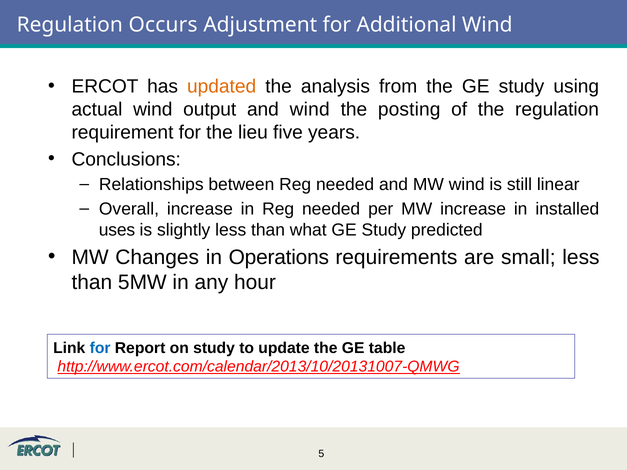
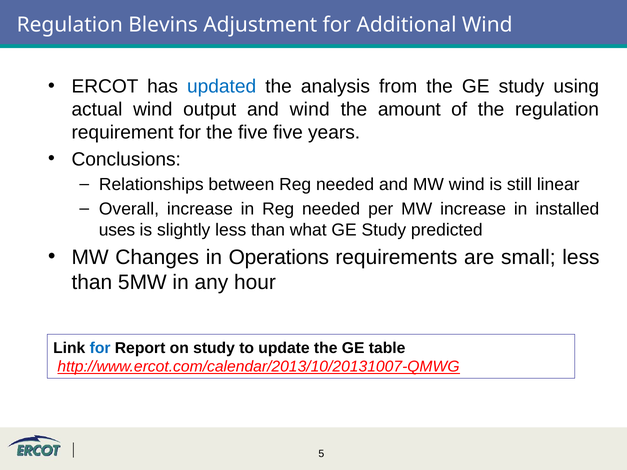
Occurs: Occurs -> Blevins
updated colour: orange -> blue
posting: posting -> amount
the lieu: lieu -> five
